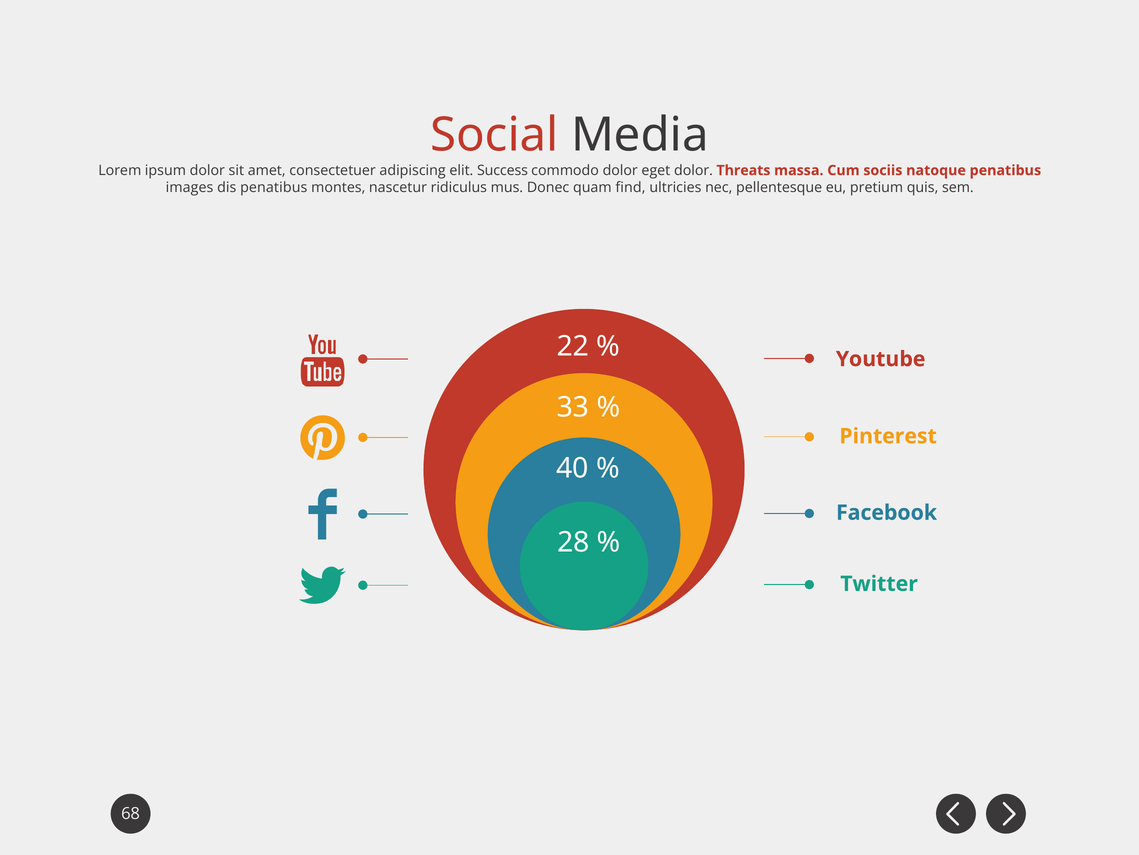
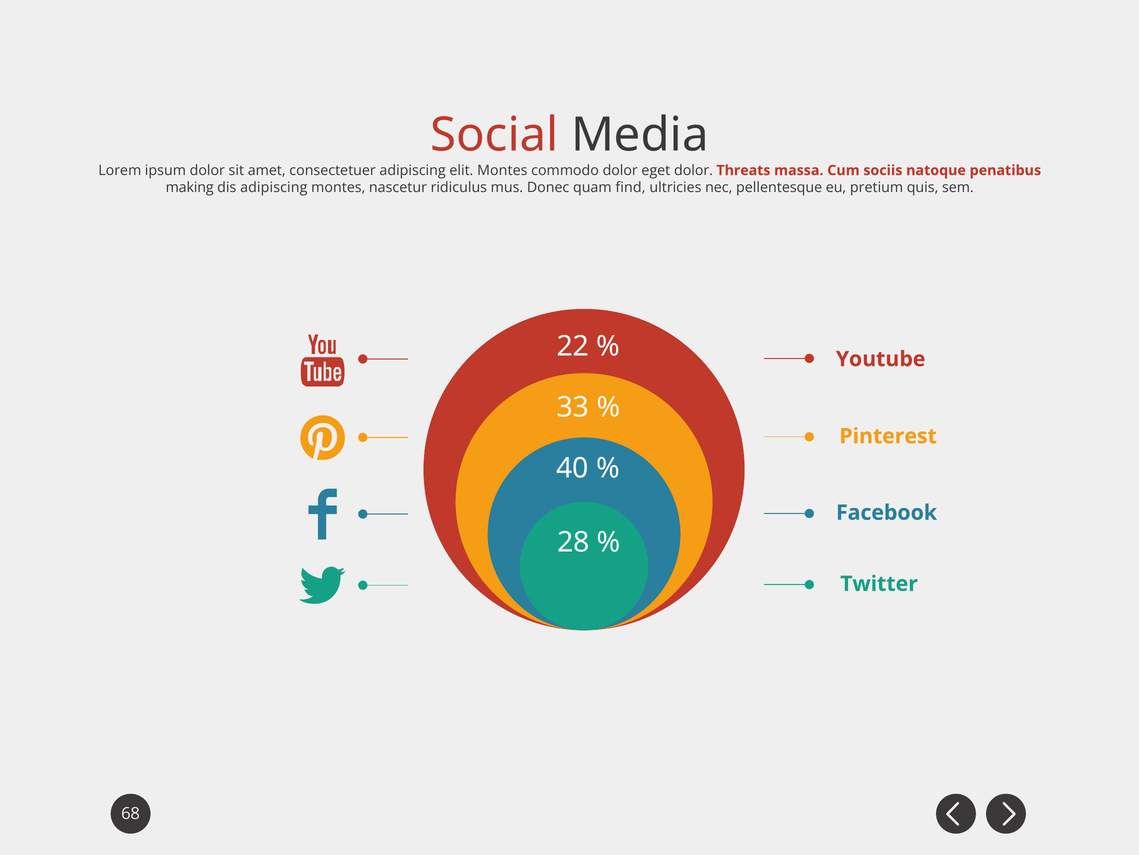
elit Success: Success -> Montes
images: images -> making
dis penatibus: penatibus -> adipiscing
